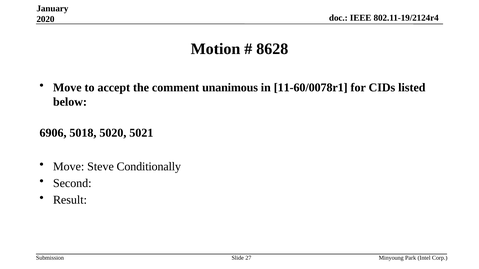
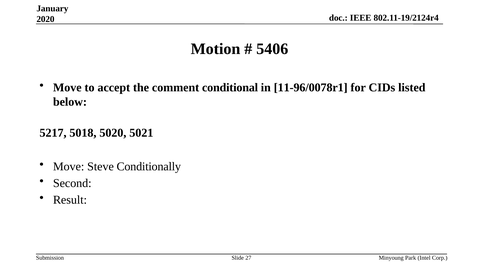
8628: 8628 -> 5406
unanimous: unanimous -> conditional
11-60/0078r1: 11-60/0078r1 -> 11-96/0078r1
6906: 6906 -> 5217
